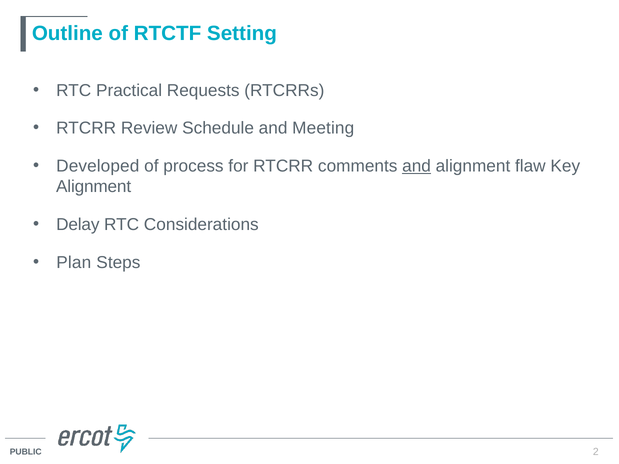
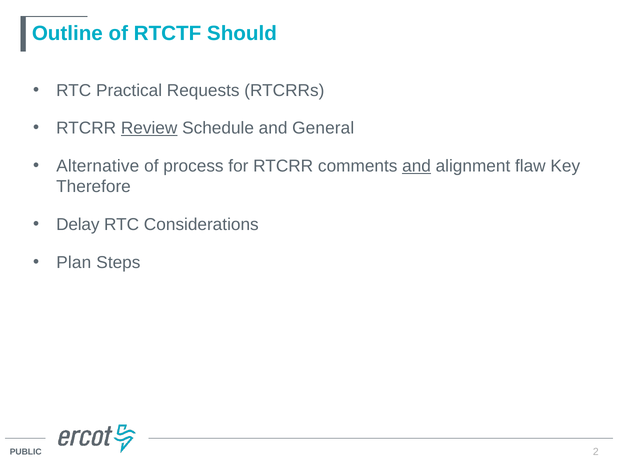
Setting: Setting -> Should
Review underline: none -> present
Meeting: Meeting -> General
Developed: Developed -> Alternative
Alignment at (94, 187): Alignment -> Therefore
